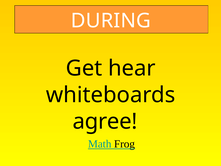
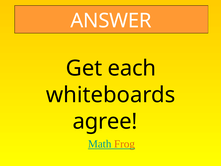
DURING: DURING -> ANSWER
hear: hear -> each
Frog colour: black -> orange
